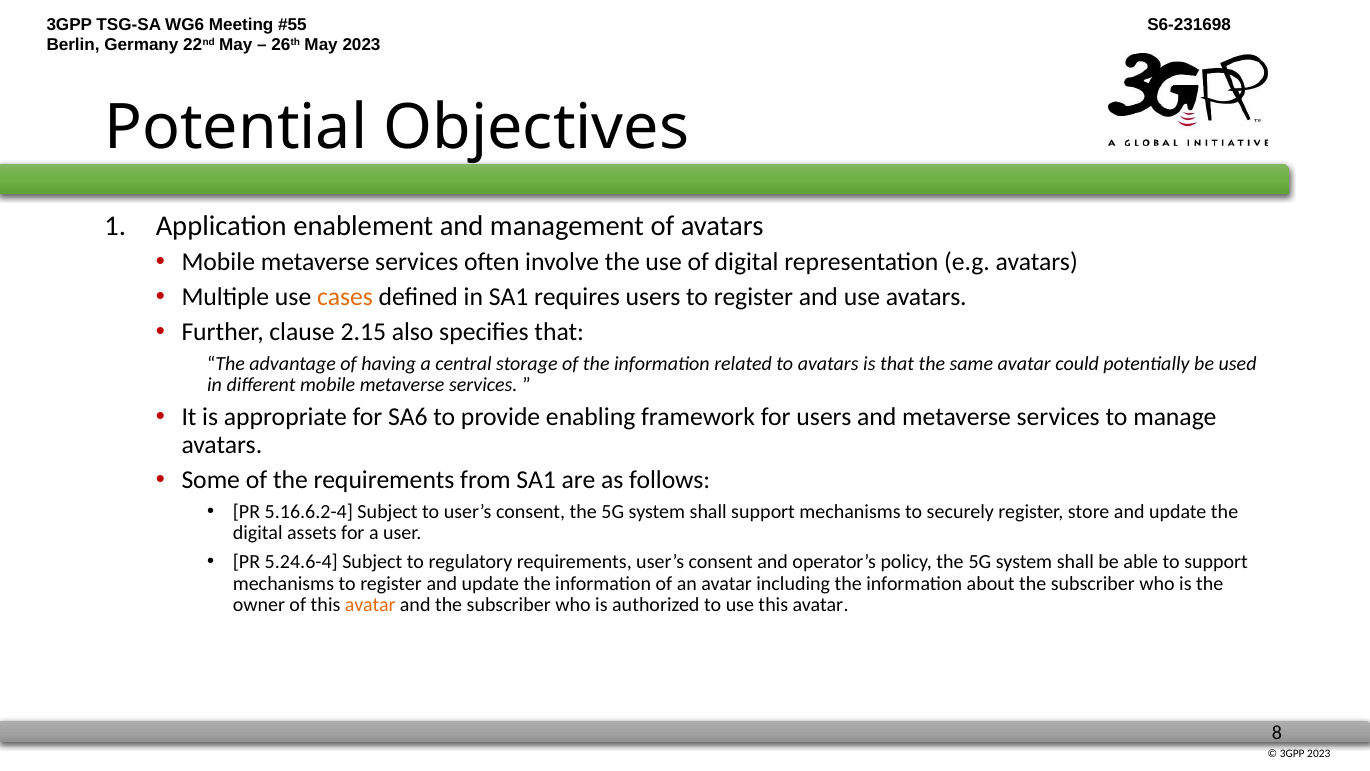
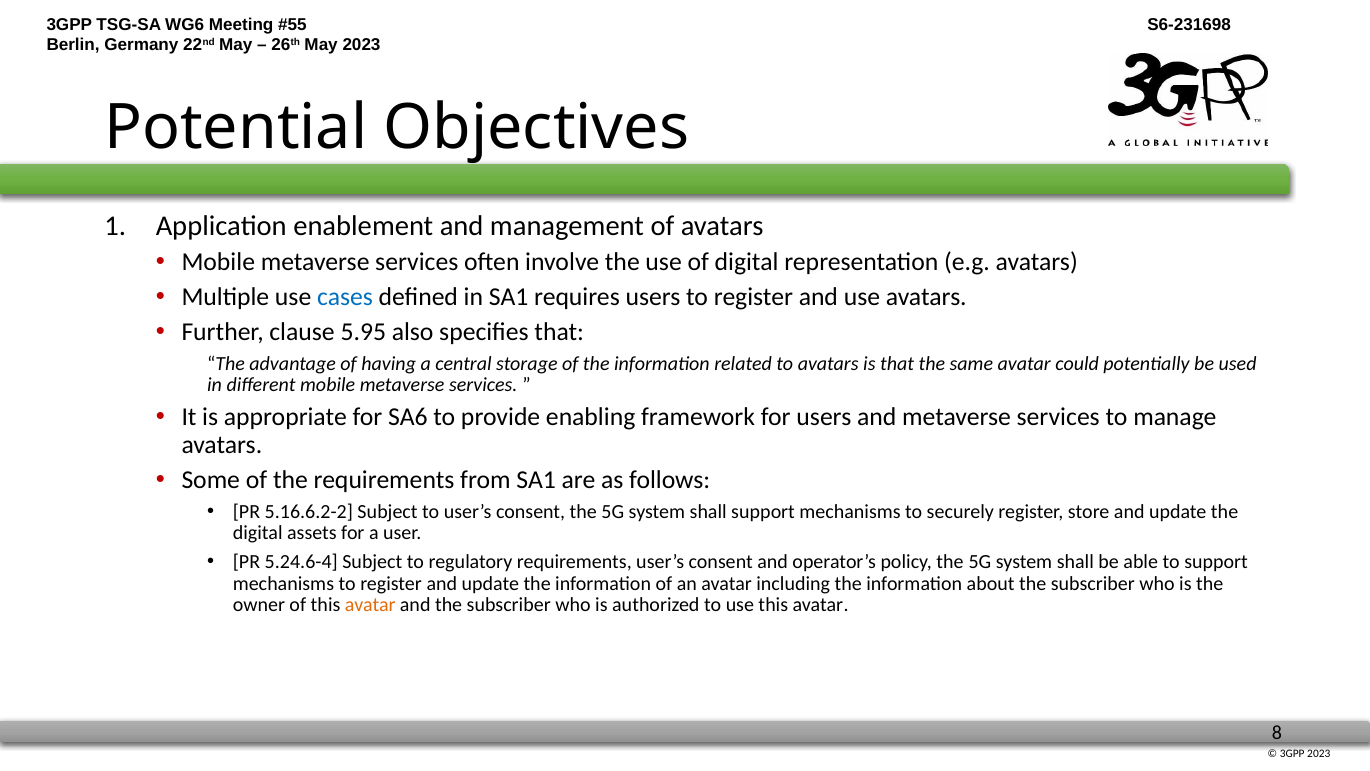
cases colour: orange -> blue
2.15: 2.15 -> 5.95
5.16.6.2-4: 5.16.6.2-4 -> 5.16.6.2-2
